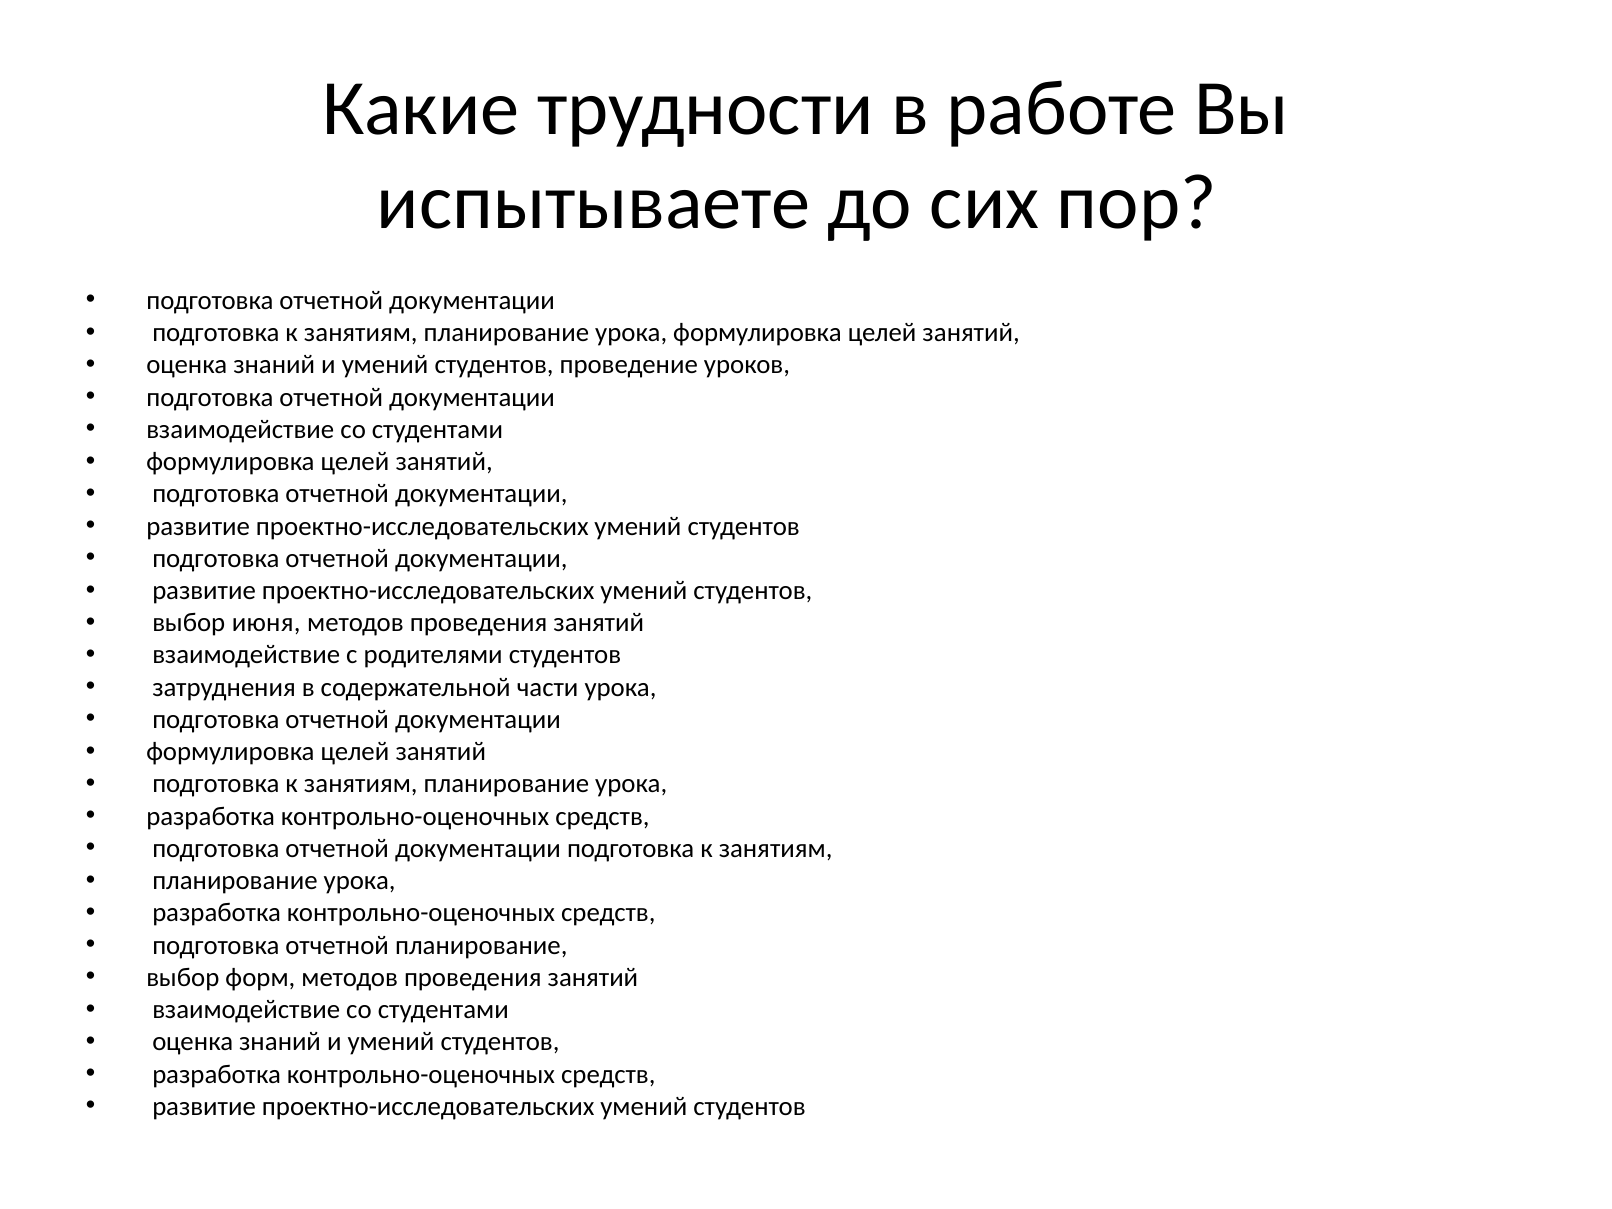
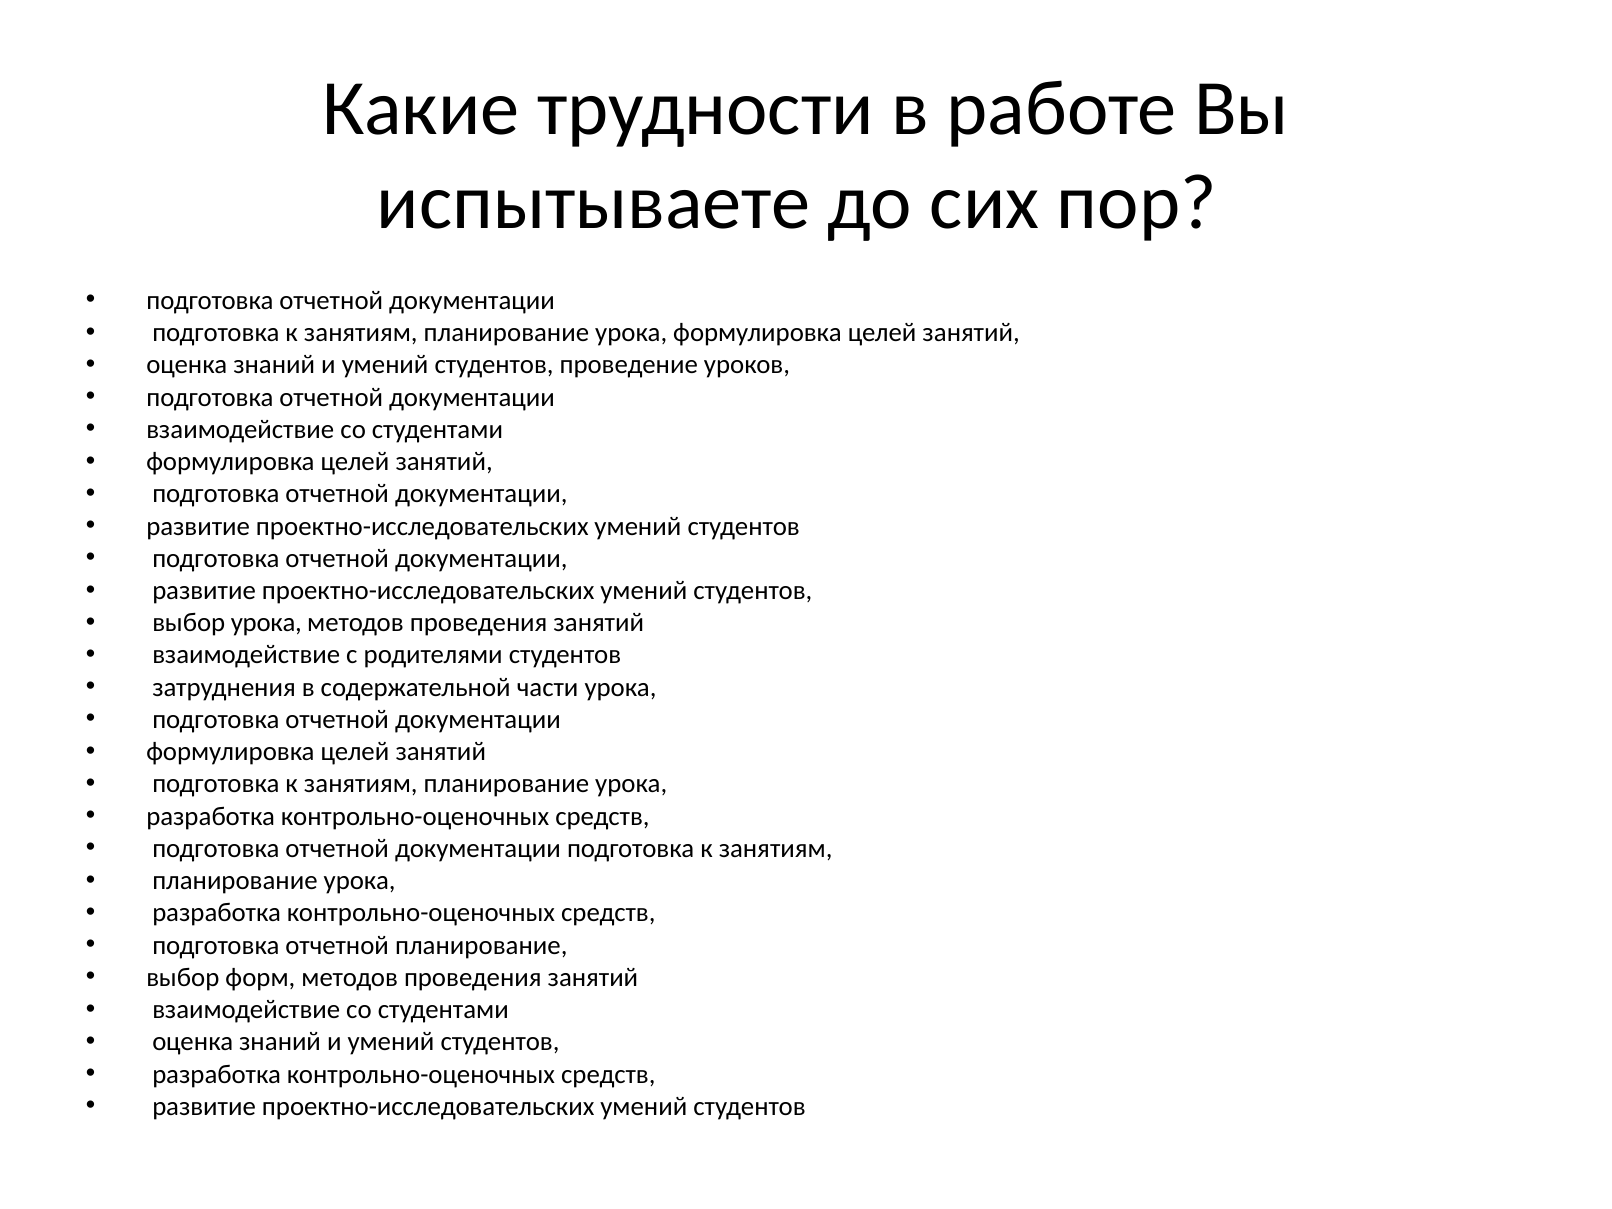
выбор июня: июня -> урока
